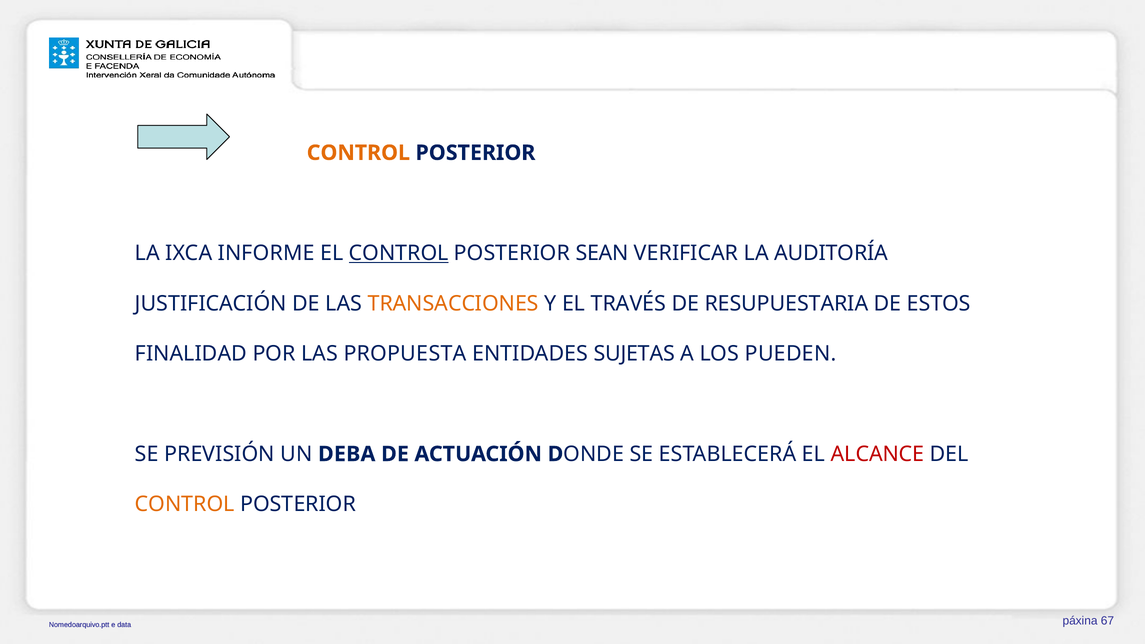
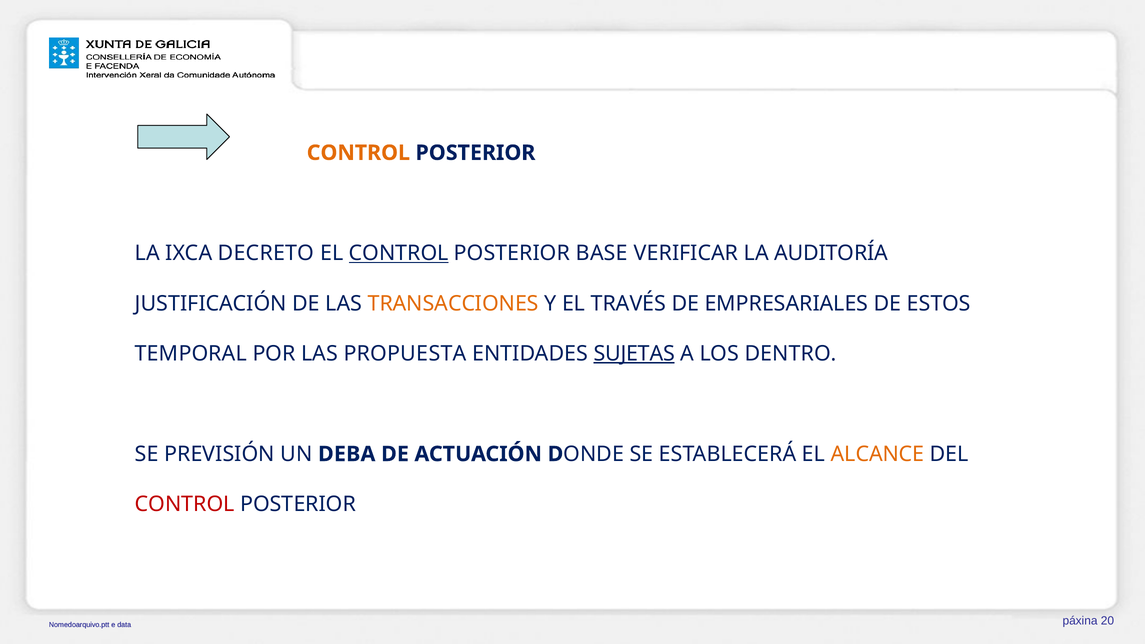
INFORME: INFORME -> DECRETO
SEAN: SEAN -> BASE
RESUPUESTARIA: RESUPUESTARIA -> EMPRESARIALES
FINALIDAD: FINALIDAD -> TEMPORAL
SUJETAS underline: none -> present
PUEDEN: PUEDEN -> DENTRO
ALCANCE colour: red -> orange
CONTROL at (185, 504) colour: orange -> red
67: 67 -> 20
